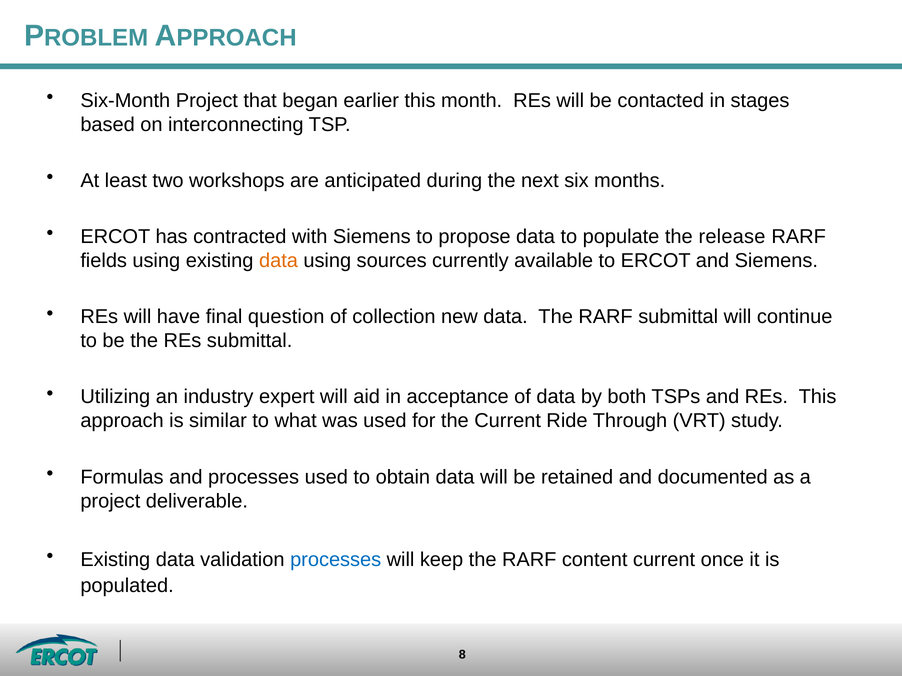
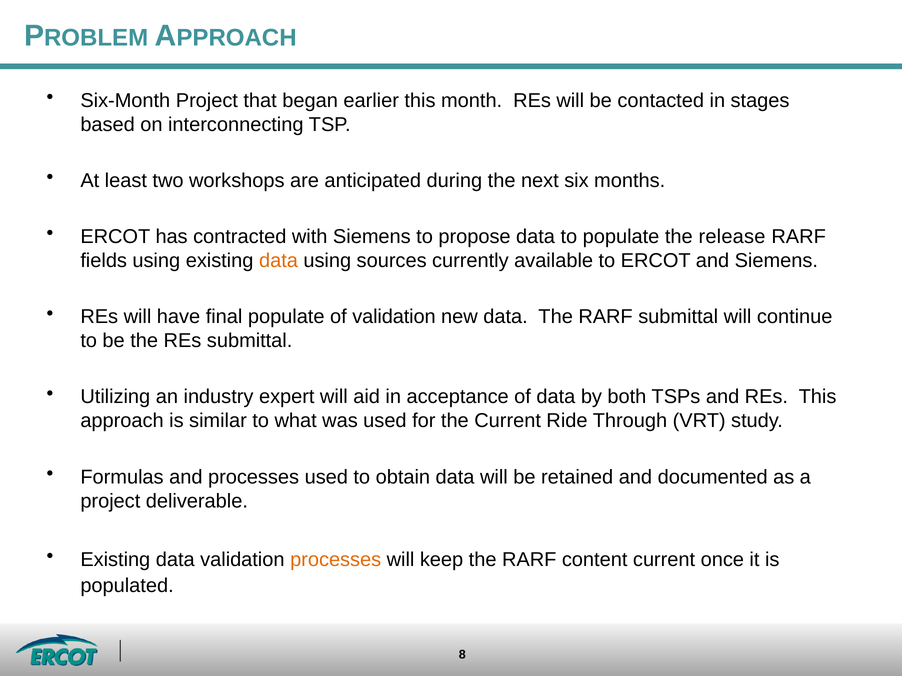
final question: question -> populate
of collection: collection -> validation
processes at (336, 560) colour: blue -> orange
